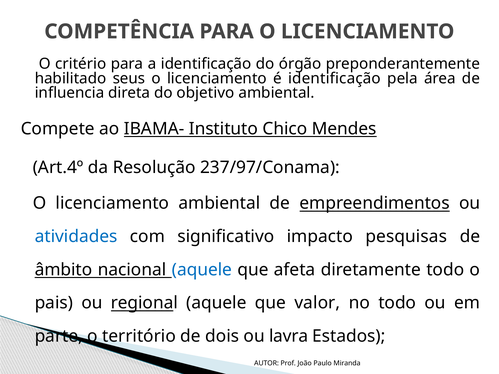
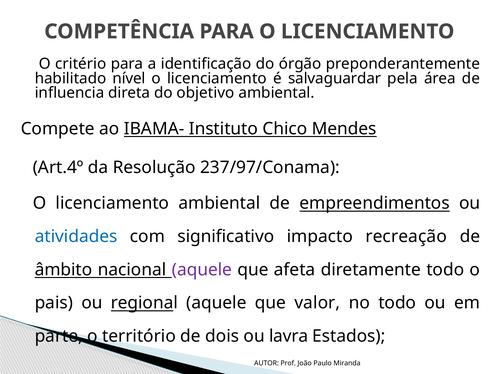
seus: seus -> nível
é identificação: identificação -> salvaguardar
pesquisas: pesquisas -> recreação
aquele at (202, 270) colour: blue -> purple
